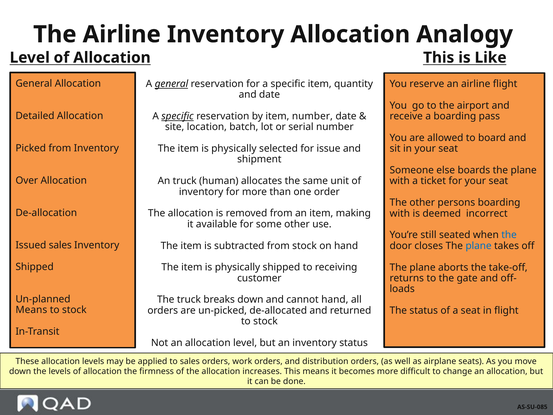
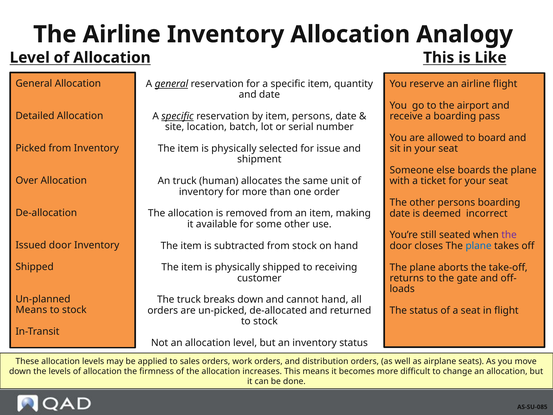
item number: number -> persons
with at (400, 213): with -> date
the at (509, 235) colour: blue -> purple
Issued sales: sales -> door
